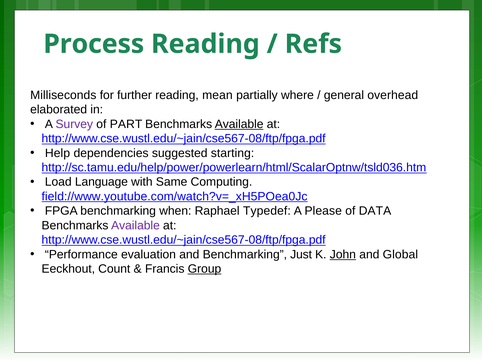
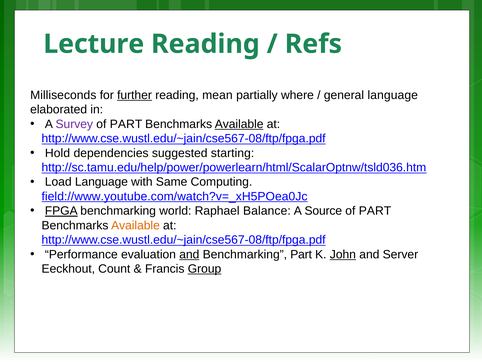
Process: Process -> Lecture
further underline: none -> present
general overhead: overhead -> language
Help: Help -> Hold
FPGA underline: none -> present
when: when -> world
Typedef: Typedef -> Balance
Please: Please -> Source
DATA at (375, 211): DATA -> PART
Available at (135, 225) colour: purple -> orange
and at (189, 254) underline: none -> present
Benchmarking Just: Just -> Part
Global: Global -> Server
